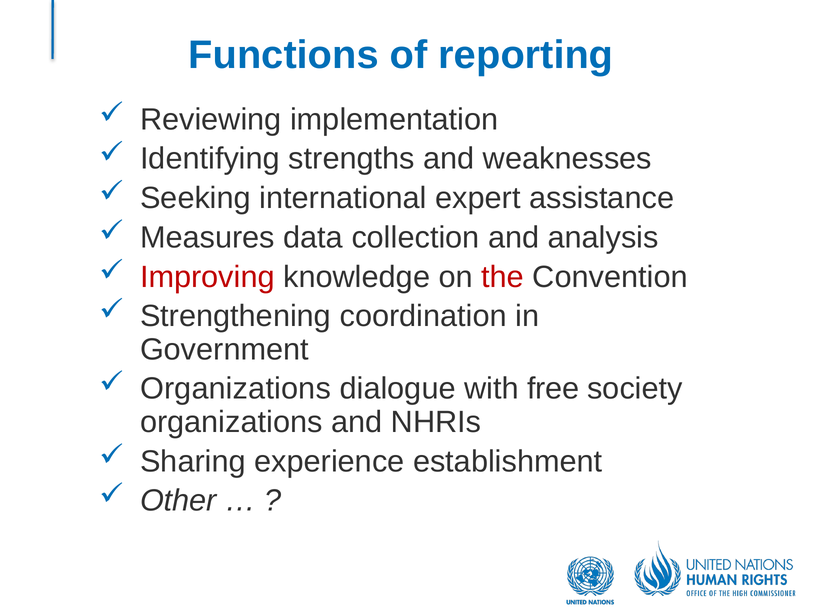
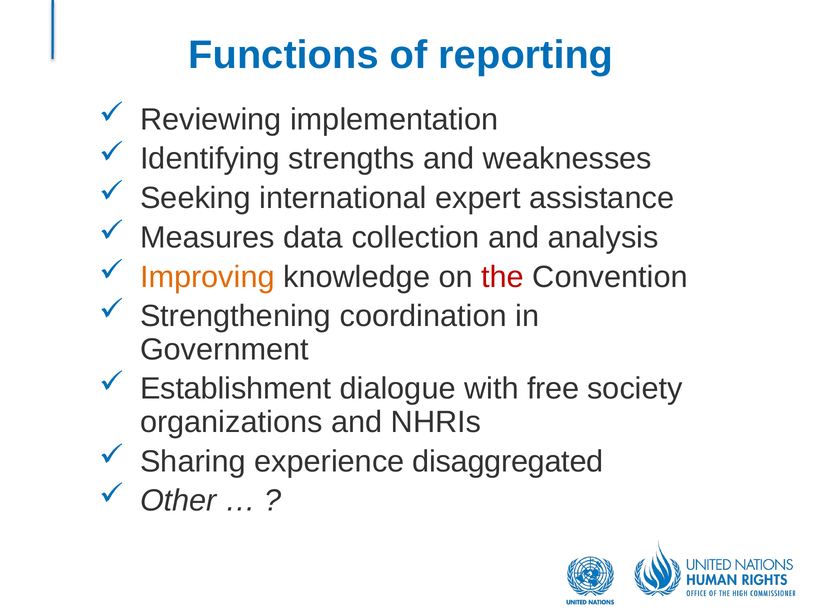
Improving colour: red -> orange
Organizations at (235, 389): Organizations -> Establishment
establishment: establishment -> disaggregated
